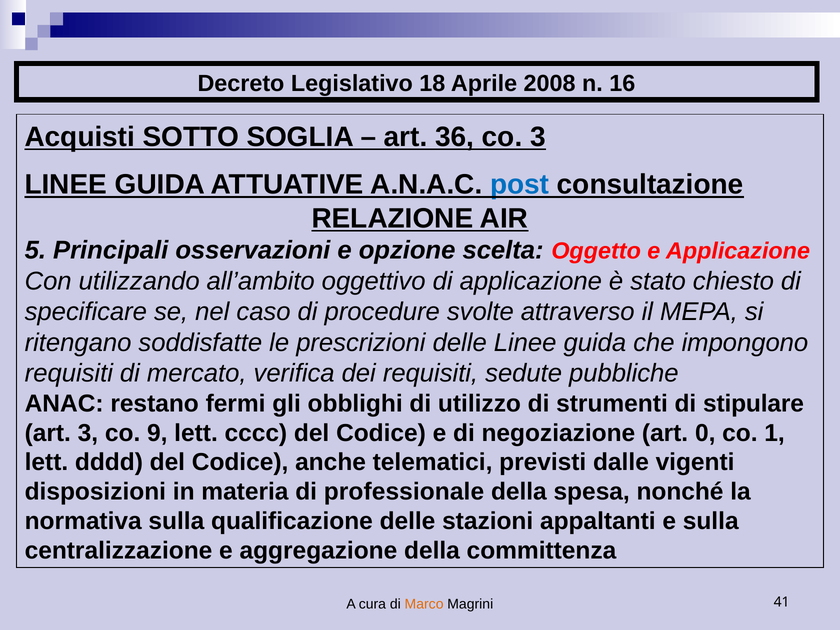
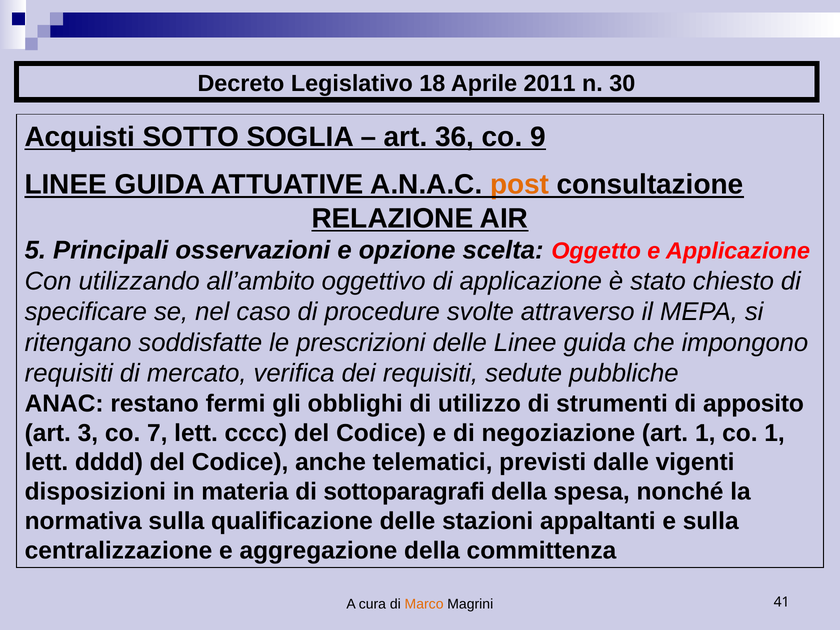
2008: 2008 -> 2011
16: 16 -> 30
co 3: 3 -> 9
post colour: blue -> orange
stipulare: stipulare -> apposito
9: 9 -> 7
art 0: 0 -> 1
professionale: professionale -> sottoparagrafi
